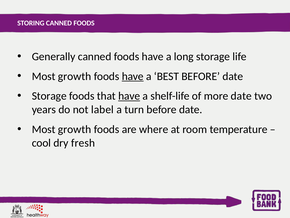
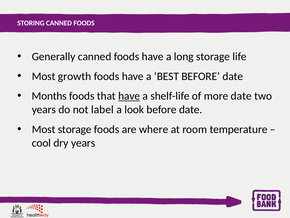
have at (133, 76) underline: present -> none
Storage at (49, 96): Storage -> Months
turn: turn -> look
growth at (75, 129): growth -> storage
dry fresh: fresh -> years
